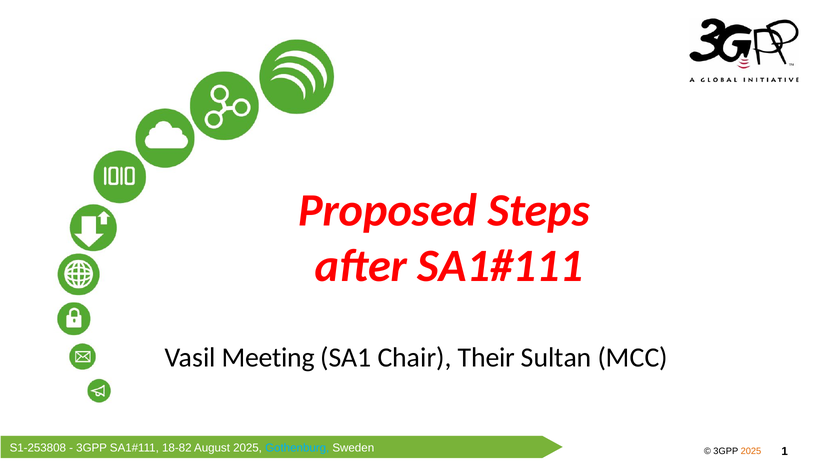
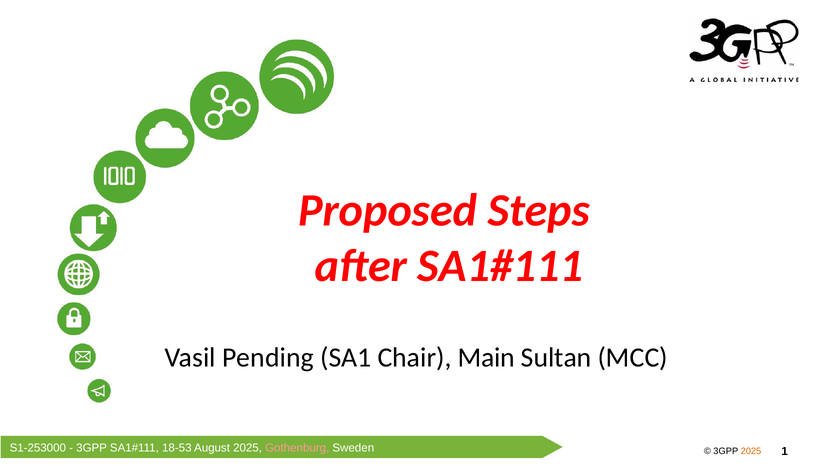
Meeting: Meeting -> Pending
Their: Their -> Main
S1-253808: S1-253808 -> S1-253000
18-82: 18-82 -> 18-53
Gothenburg colour: light blue -> pink
